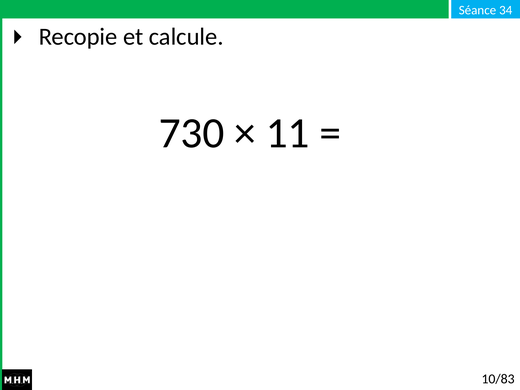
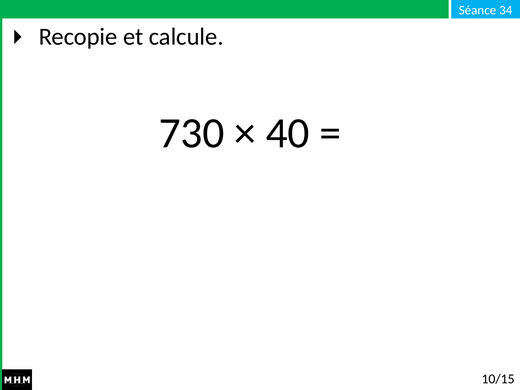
11: 11 -> 40
10/83: 10/83 -> 10/15
